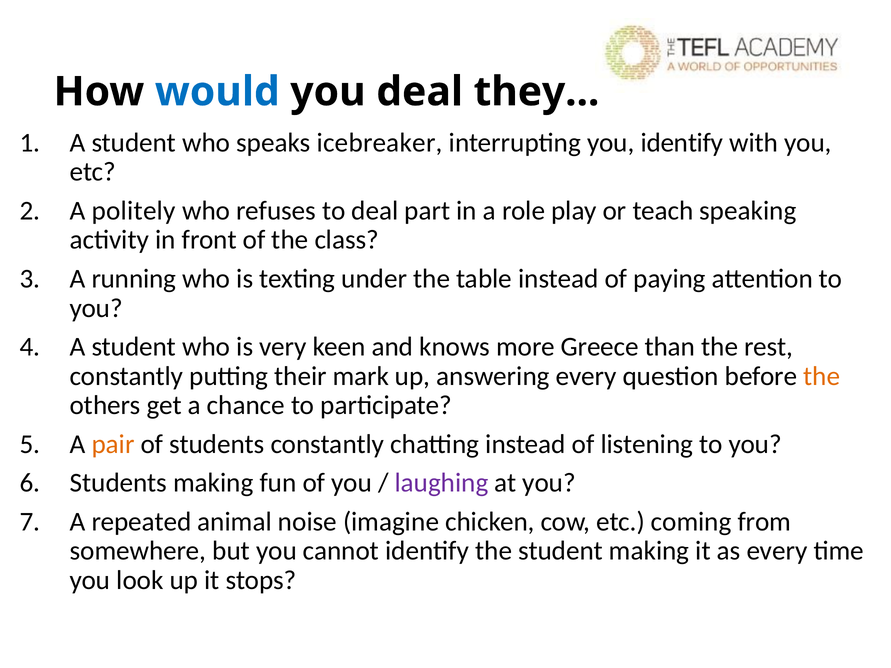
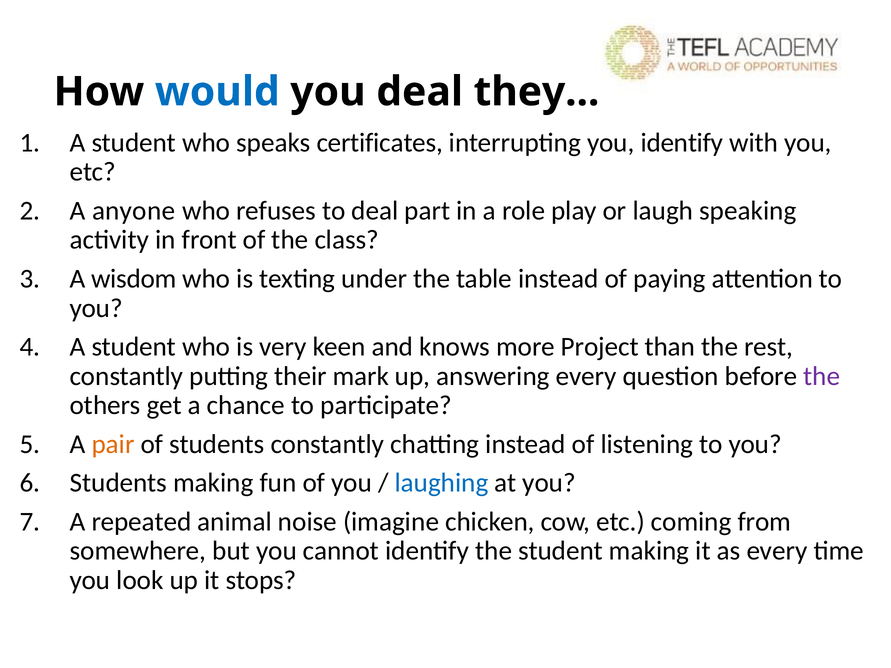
icebreaker: icebreaker -> certificates
politely: politely -> anyone
teach: teach -> laugh
running: running -> wisdom
Greece: Greece -> Project
the at (822, 376) colour: orange -> purple
laughing colour: purple -> blue
